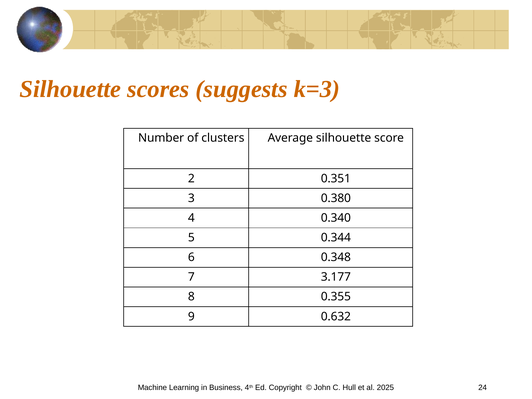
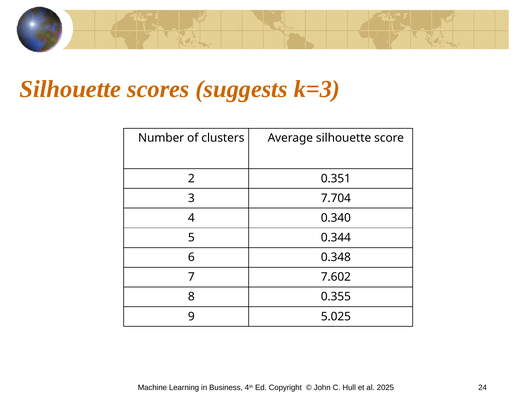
0.380: 0.380 -> 7.704
3.177: 3.177 -> 7.602
0.632: 0.632 -> 5.025
